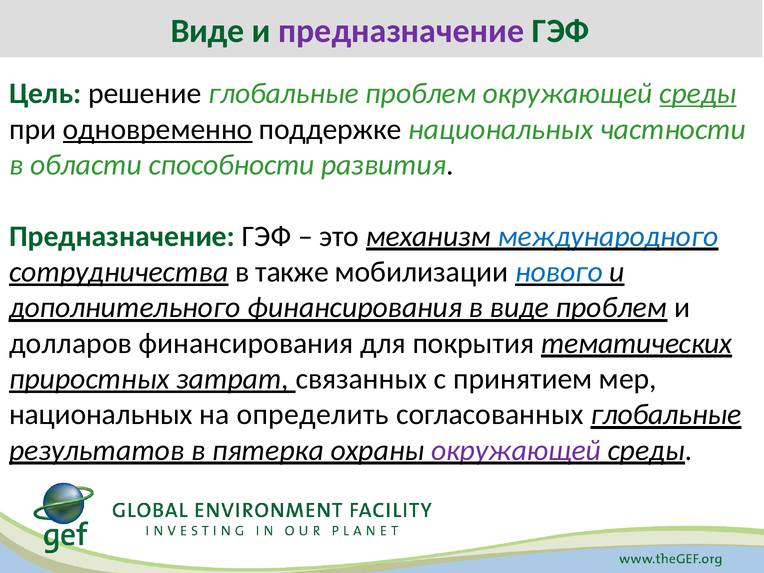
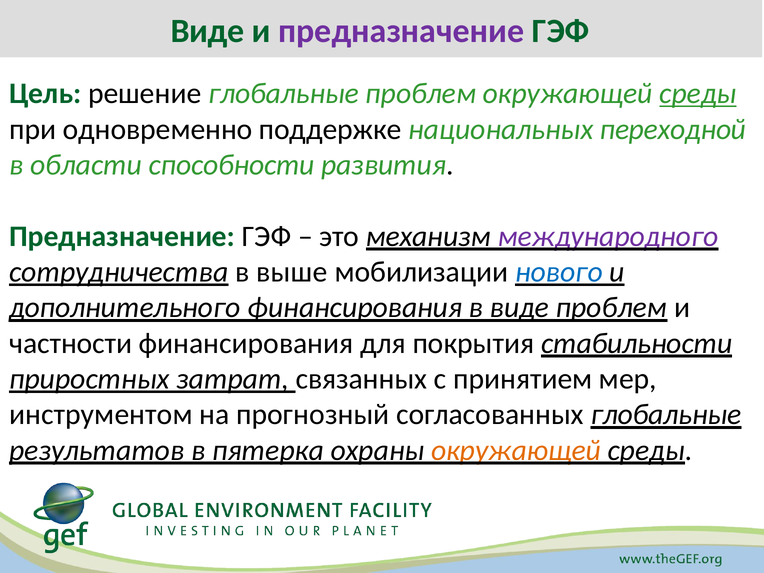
одновременно underline: present -> none
частности: частности -> переходной
международного colour: blue -> purple
также: также -> выше
долларов: долларов -> частности
тематических: тематических -> стабильности
национальных at (101, 415): национальных -> инструментом
определить: определить -> прогнозный
окружающей at (516, 450) colour: purple -> orange
